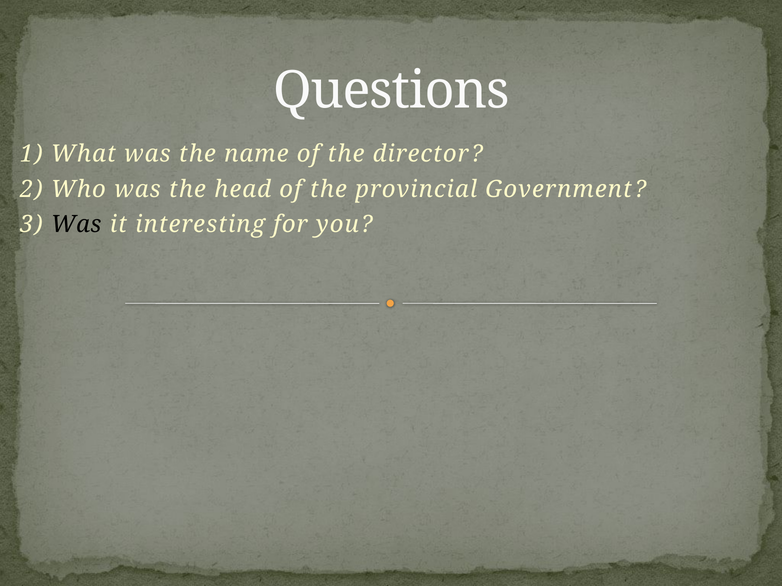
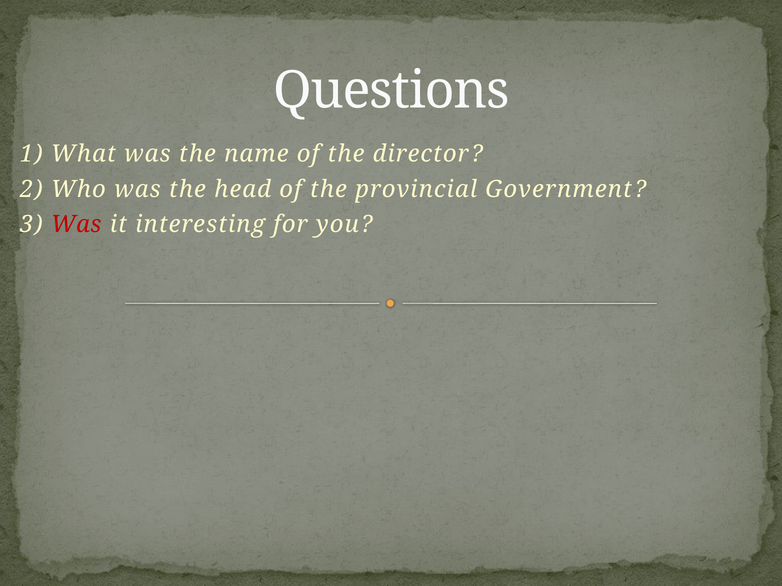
Was at (76, 225) colour: black -> red
